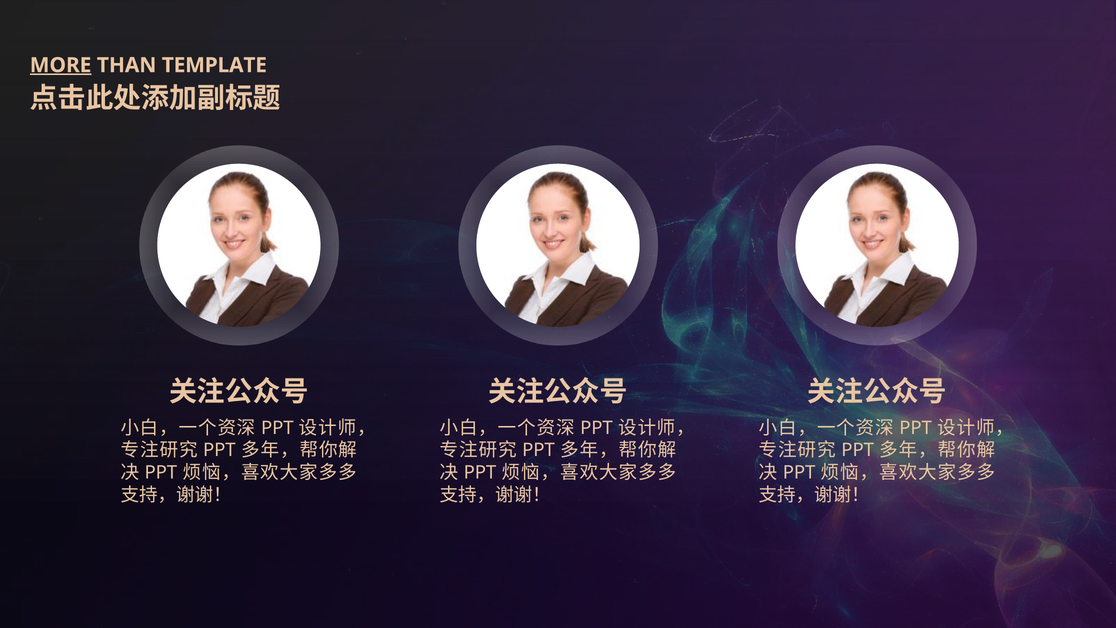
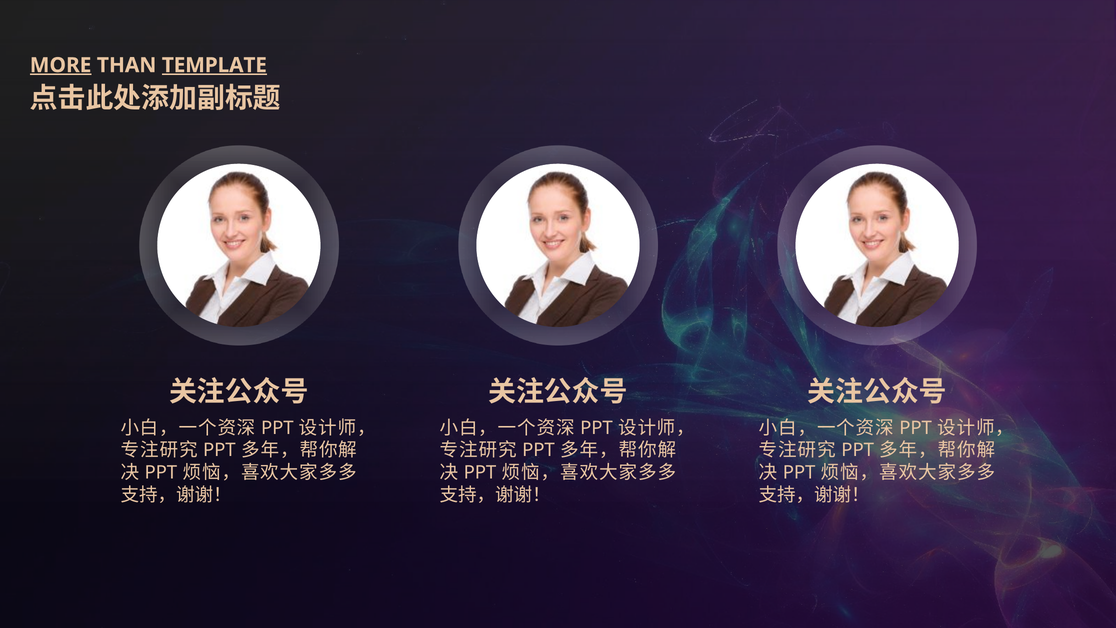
TEMPLATE underline: none -> present
